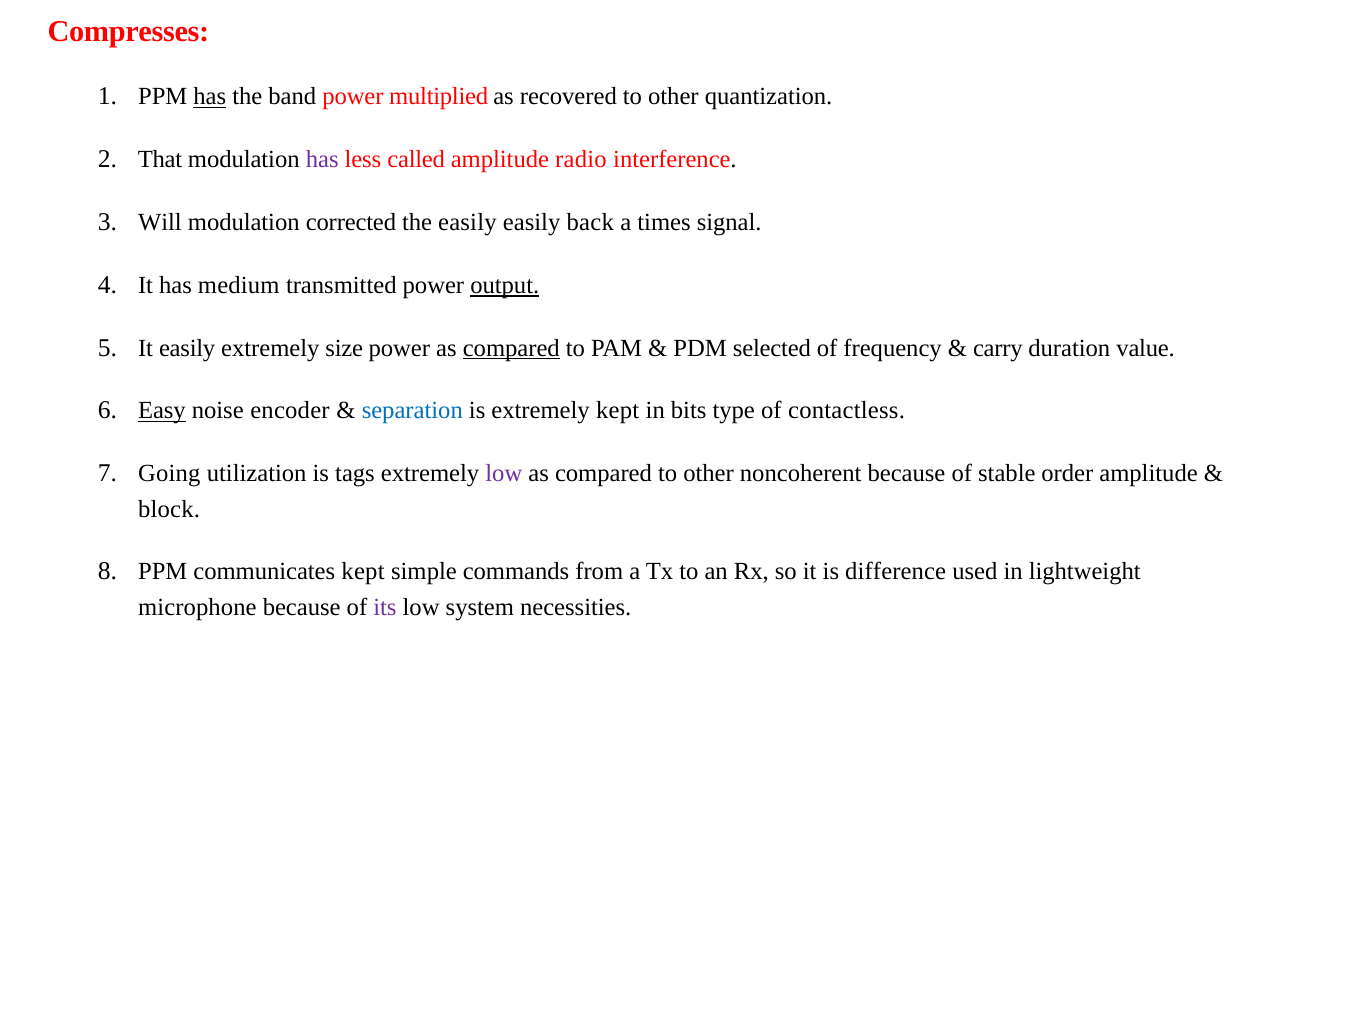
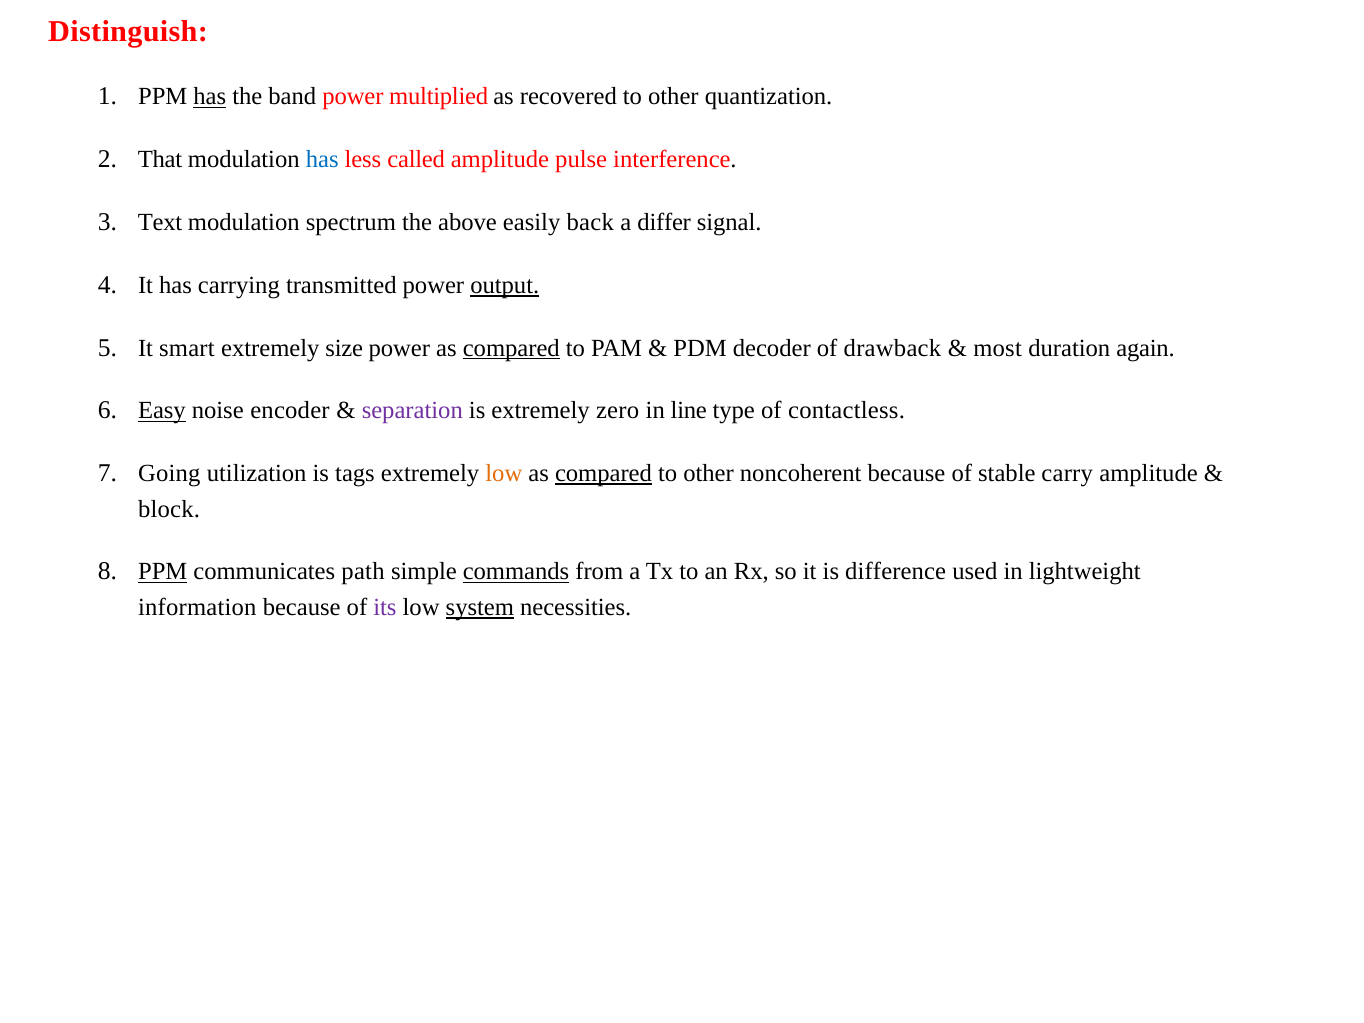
Compresses: Compresses -> Distinguish
has at (322, 160) colour: purple -> blue
radio: radio -> pulse
Will: Will -> Text
corrected: corrected -> spectrum
the easily: easily -> above
times: times -> differ
medium: medium -> carrying
It easily: easily -> smart
selected: selected -> decoder
frequency: frequency -> drawback
carry: carry -> most
value: value -> again
separation colour: blue -> purple
extremely kept: kept -> zero
bits: bits -> line
low at (504, 474) colour: purple -> orange
compared at (603, 474) underline: none -> present
order: order -> carry
PPM at (163, 572) underline: none -> present
communicates kept: kept -> path
commands underline: none -> present
microphone: microphone -> information
system underline: none -> present
